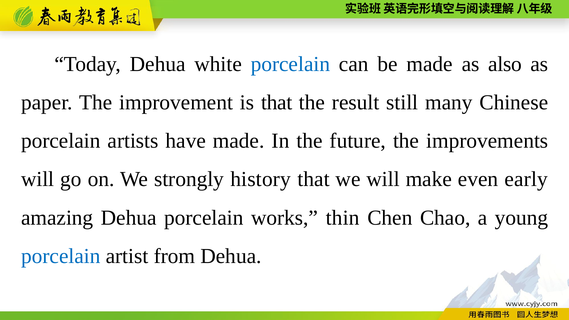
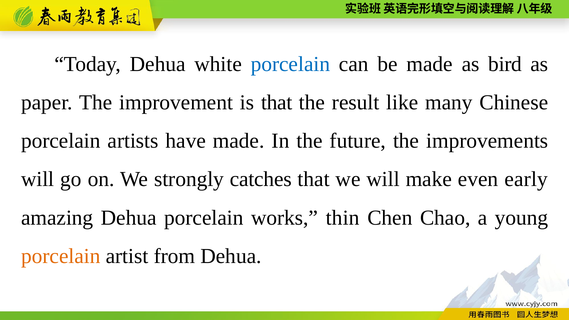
also: also -> bird
still: still -> like
history: history -> catches
porcelain at (61, 256) colour: blue -> orange
